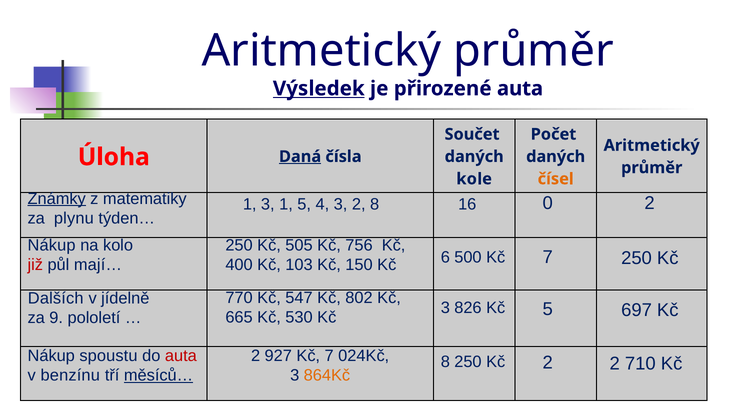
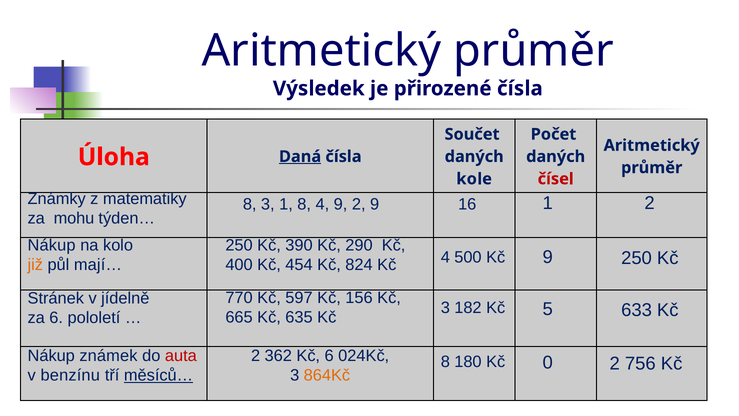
Výsledek underline: present -> none
přirozené auta: auta -> čísla
čísel colour: orange -> red
Známky underline: present -> none
1 at (250, 204): 1 -> 8
1 5: 5 -> 8
4 3: 3 -> 9
2 8: 8 -> 9
16 0: 0 -> 1
plynu: plynu -> mohu
505: 505 -> 390
756: 756 -> 290
již colour: red -> orange
103: 103 -> 454
150: 150 -> 824
Kč 6: 6 -> 4
500 Kč 7: 7 -> 9
547: 547 -> 597
802: 802 -> 156
Dalších: Dalších -> Stránek
826: 826 -> 182
697: 697 -> 633
530: 530 -> 635
za 9: 9 -> 6
spoustu: spoustu -> známek
927: 927 -> 362
7 at (329, 356): 7 -> 6
8 250: 250 -> 180
Kč 2: 2 -> 0
710: 710 -> 756
